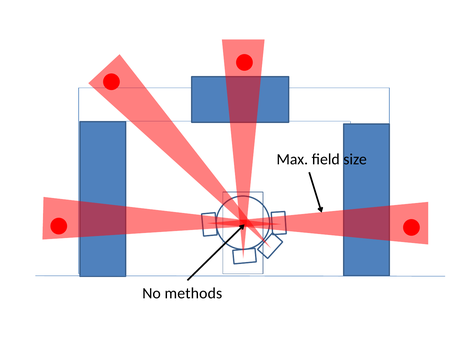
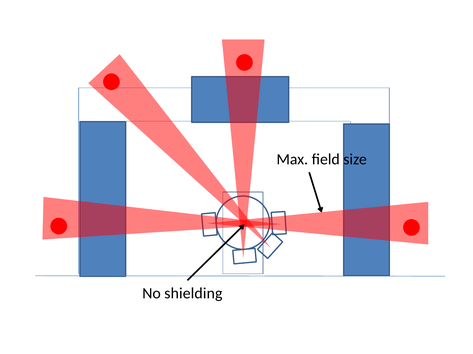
methods: methods -> shielding
